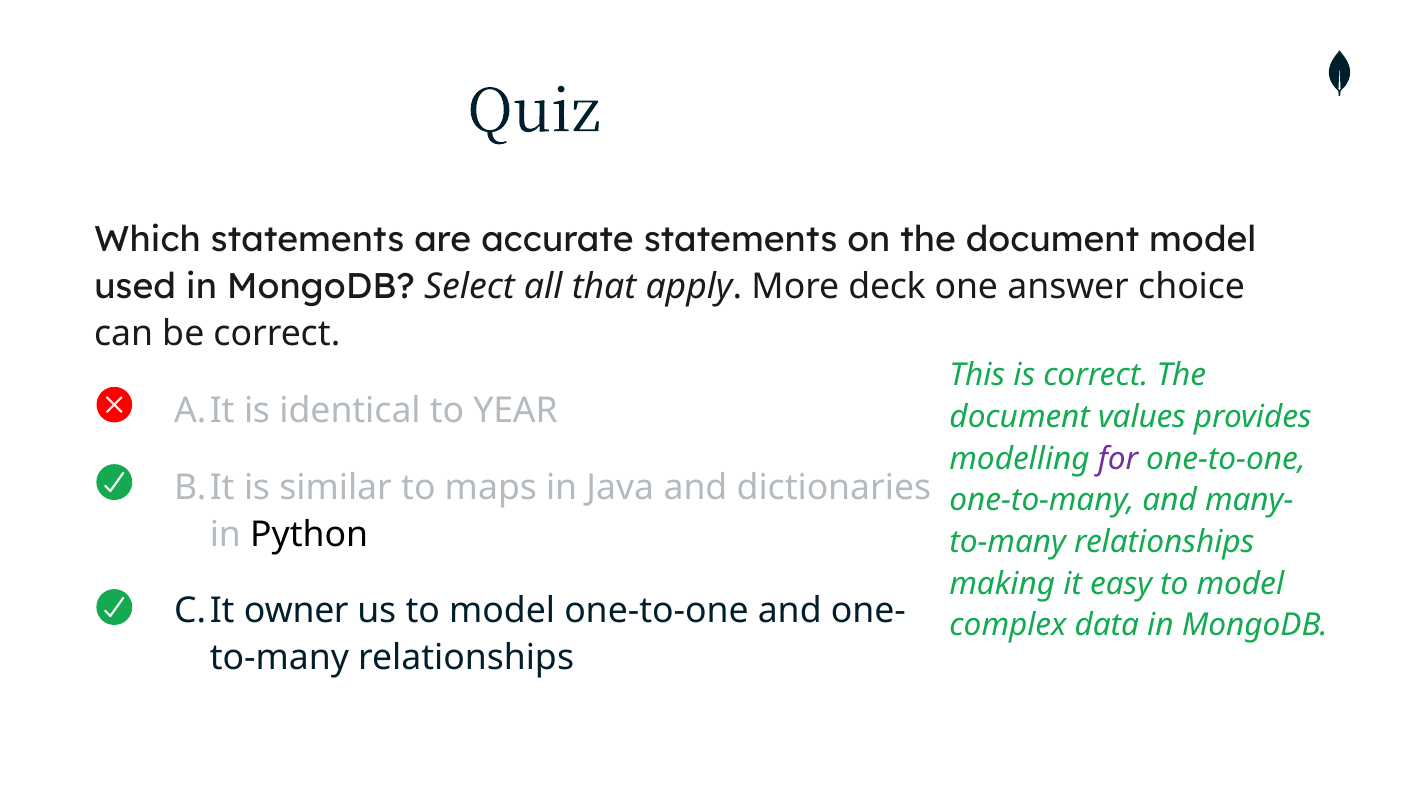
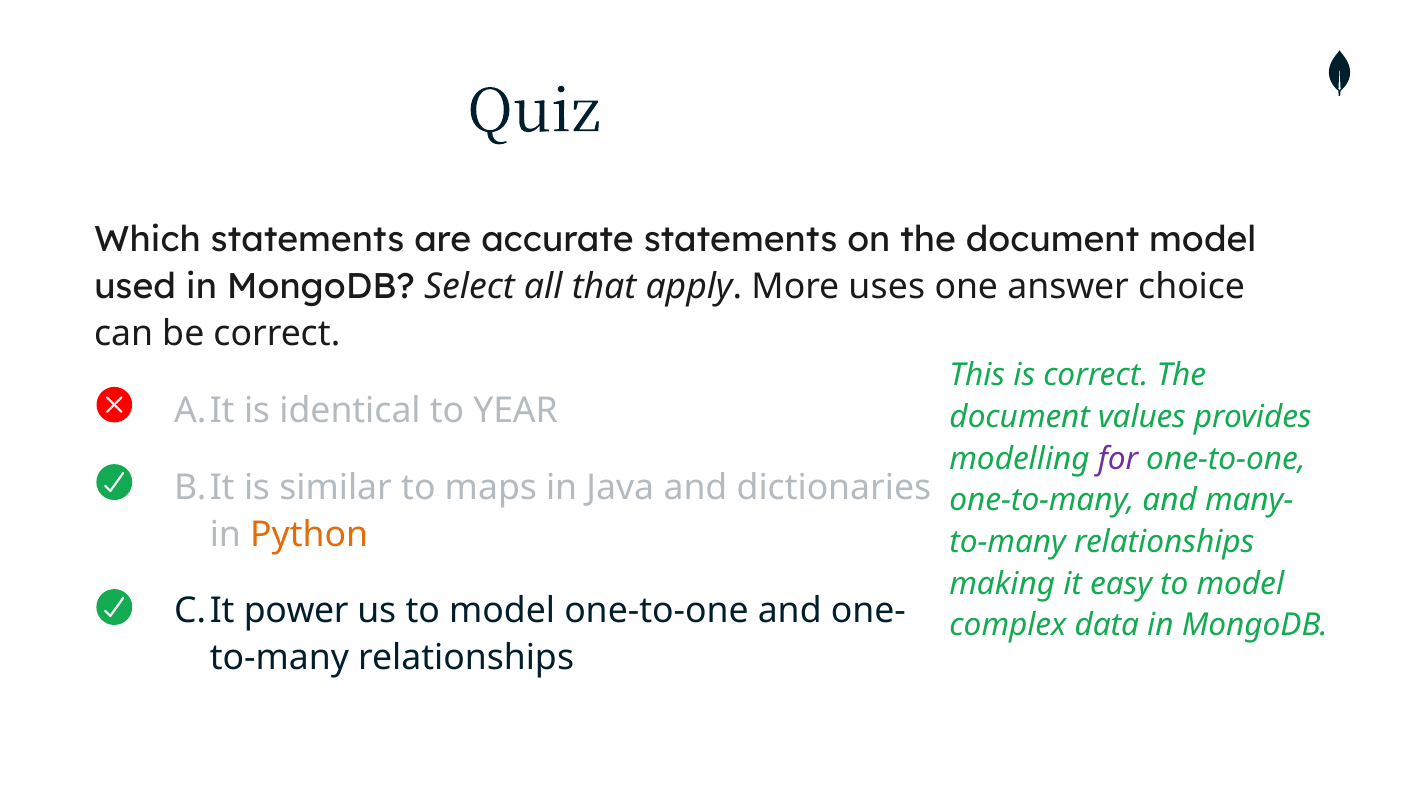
deck: deck -> uses
Python colour: black -> orange
owner: owner -> power
